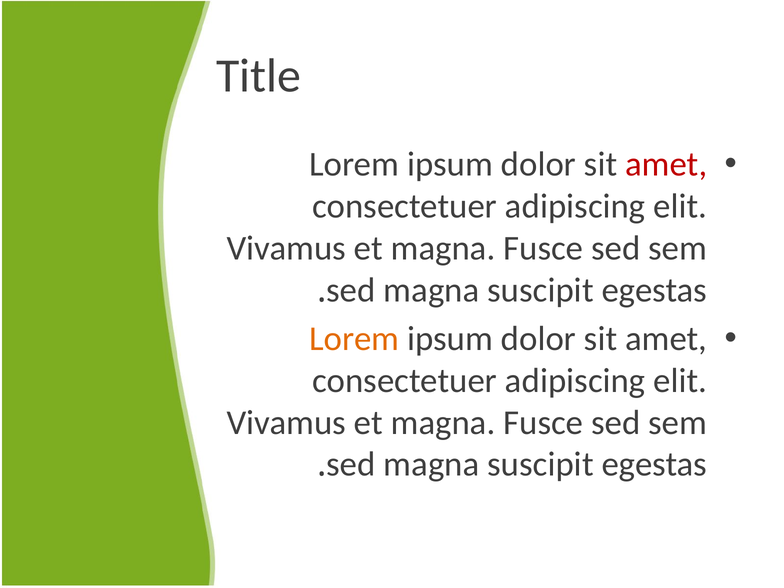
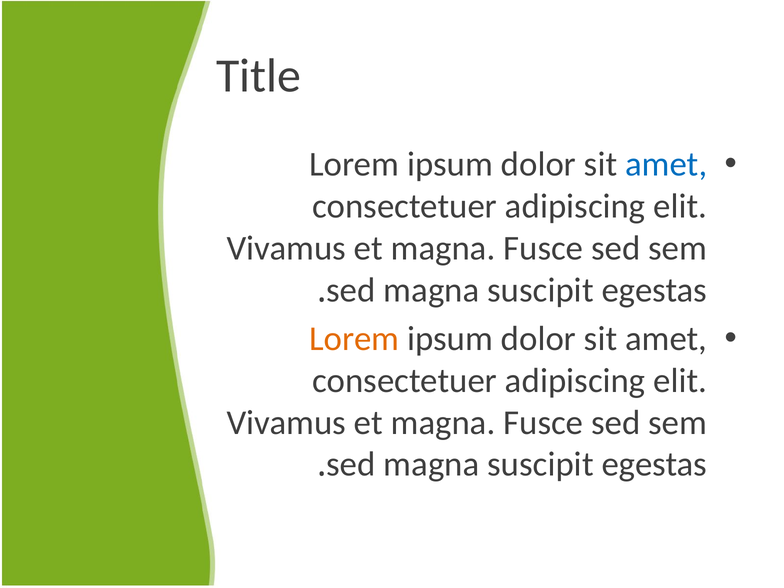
amet at (666, 164) colour: red -> blue
